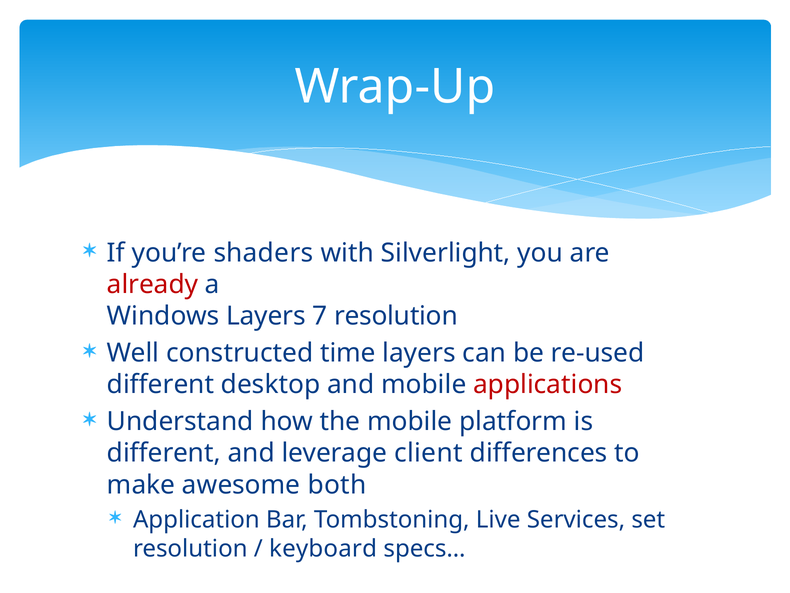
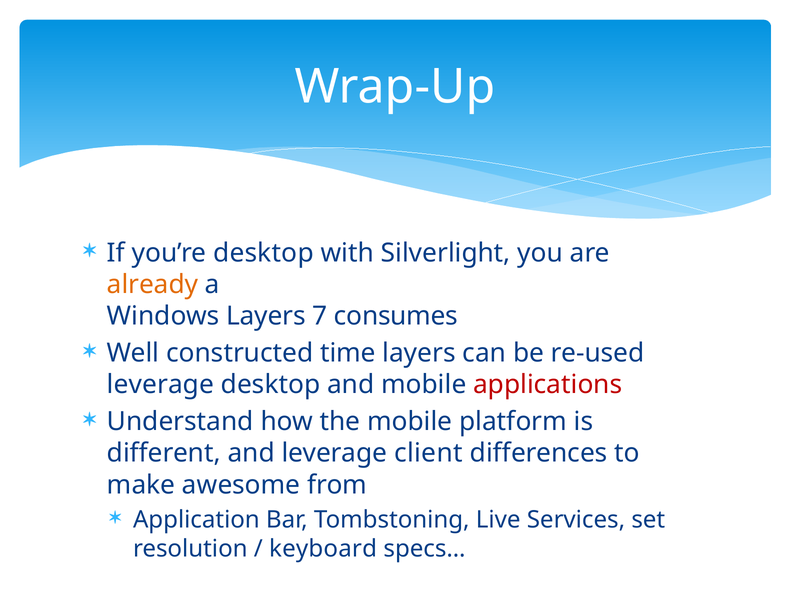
you’re shaders: shaders -> desktop
already colour: red -> orange
7 resolution: resolution -> consumes
different at (161, 384): different -> leverage
both: both -> from
